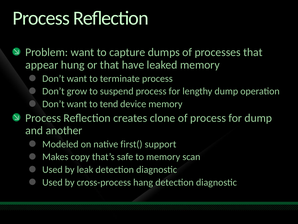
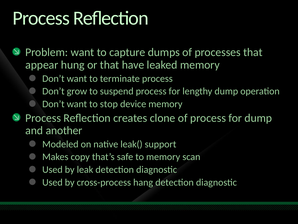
tend: tend -> stop
first(: first( -> leak(
